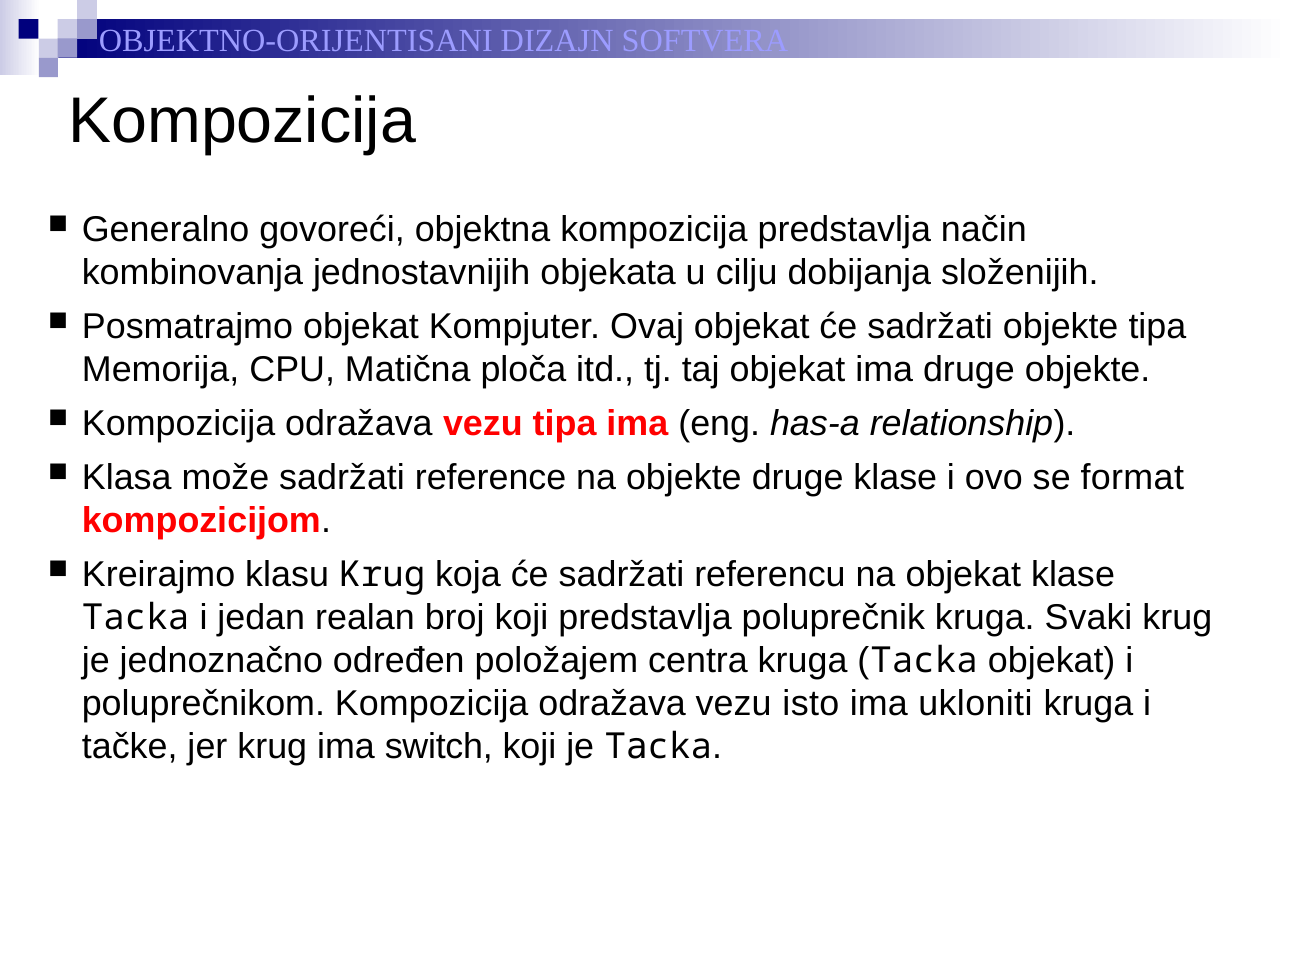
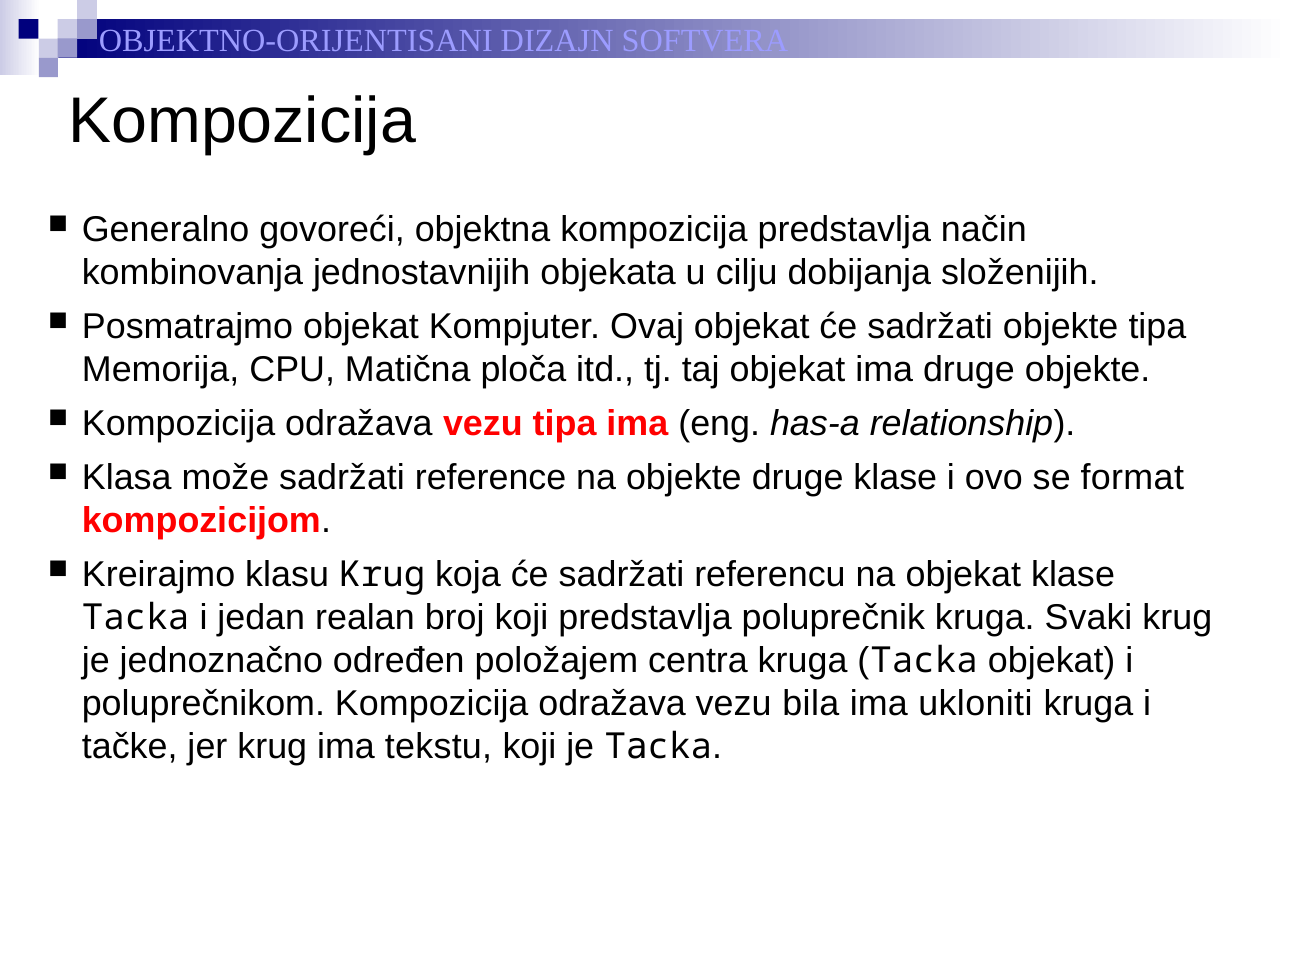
isto: isto -> bila
switch: switch -> tekstu
